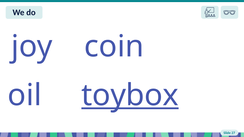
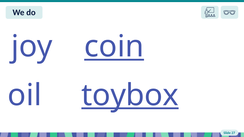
coin underline: none -> present
